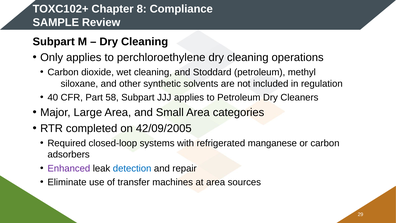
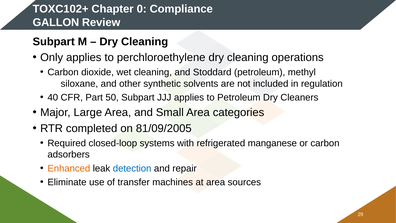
8: 8 -> 0
SAMPLE: SAMPLE -> GALLON
58: 58 -> 50
42/09/2005: 42/09/2005 -> 81/09/2005
Enhanced colour: purple -> orange
